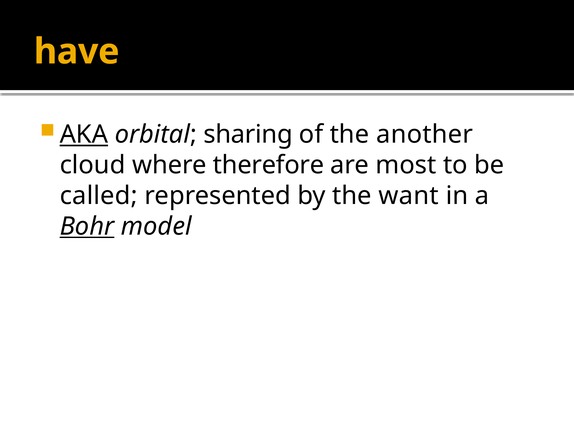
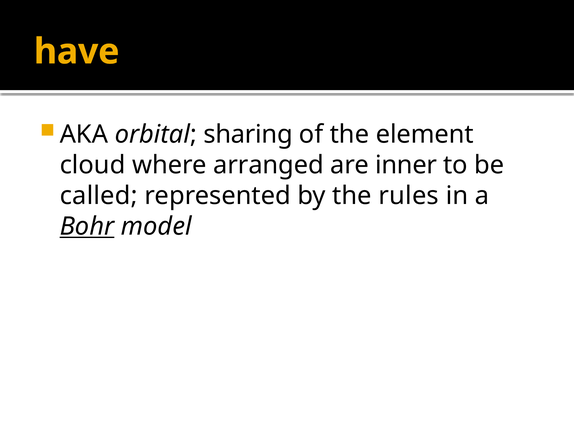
AKA underline: present -> none
another: another -> element
therefore: therefore -> arranged
most: most -> inner
want: want -> rules
